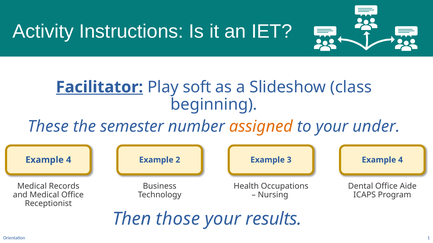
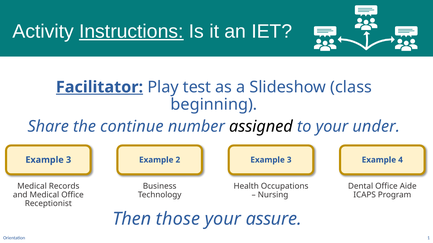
Instructions underline: none -> present
soft: soft -> test
These: These -> Share
semester: semester -> continue
assigned colour: orange -> black
4 at (69, 160): 4 -> 3
results: results -> assure
